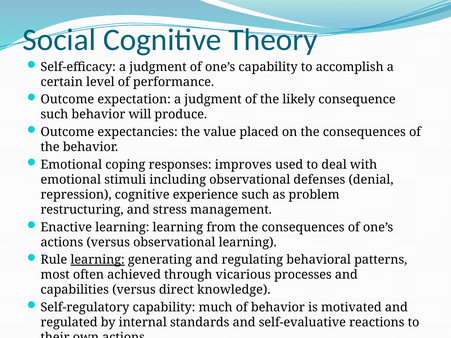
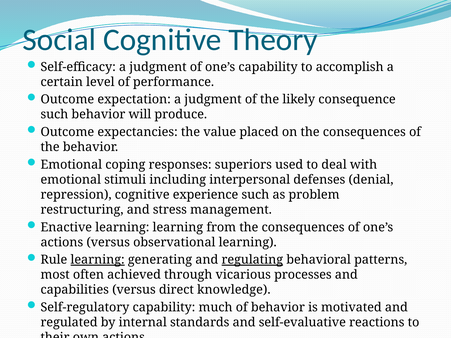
improves: improves -> superiors
including observational: observational -> interpersonal
regulating underline: none -> present
